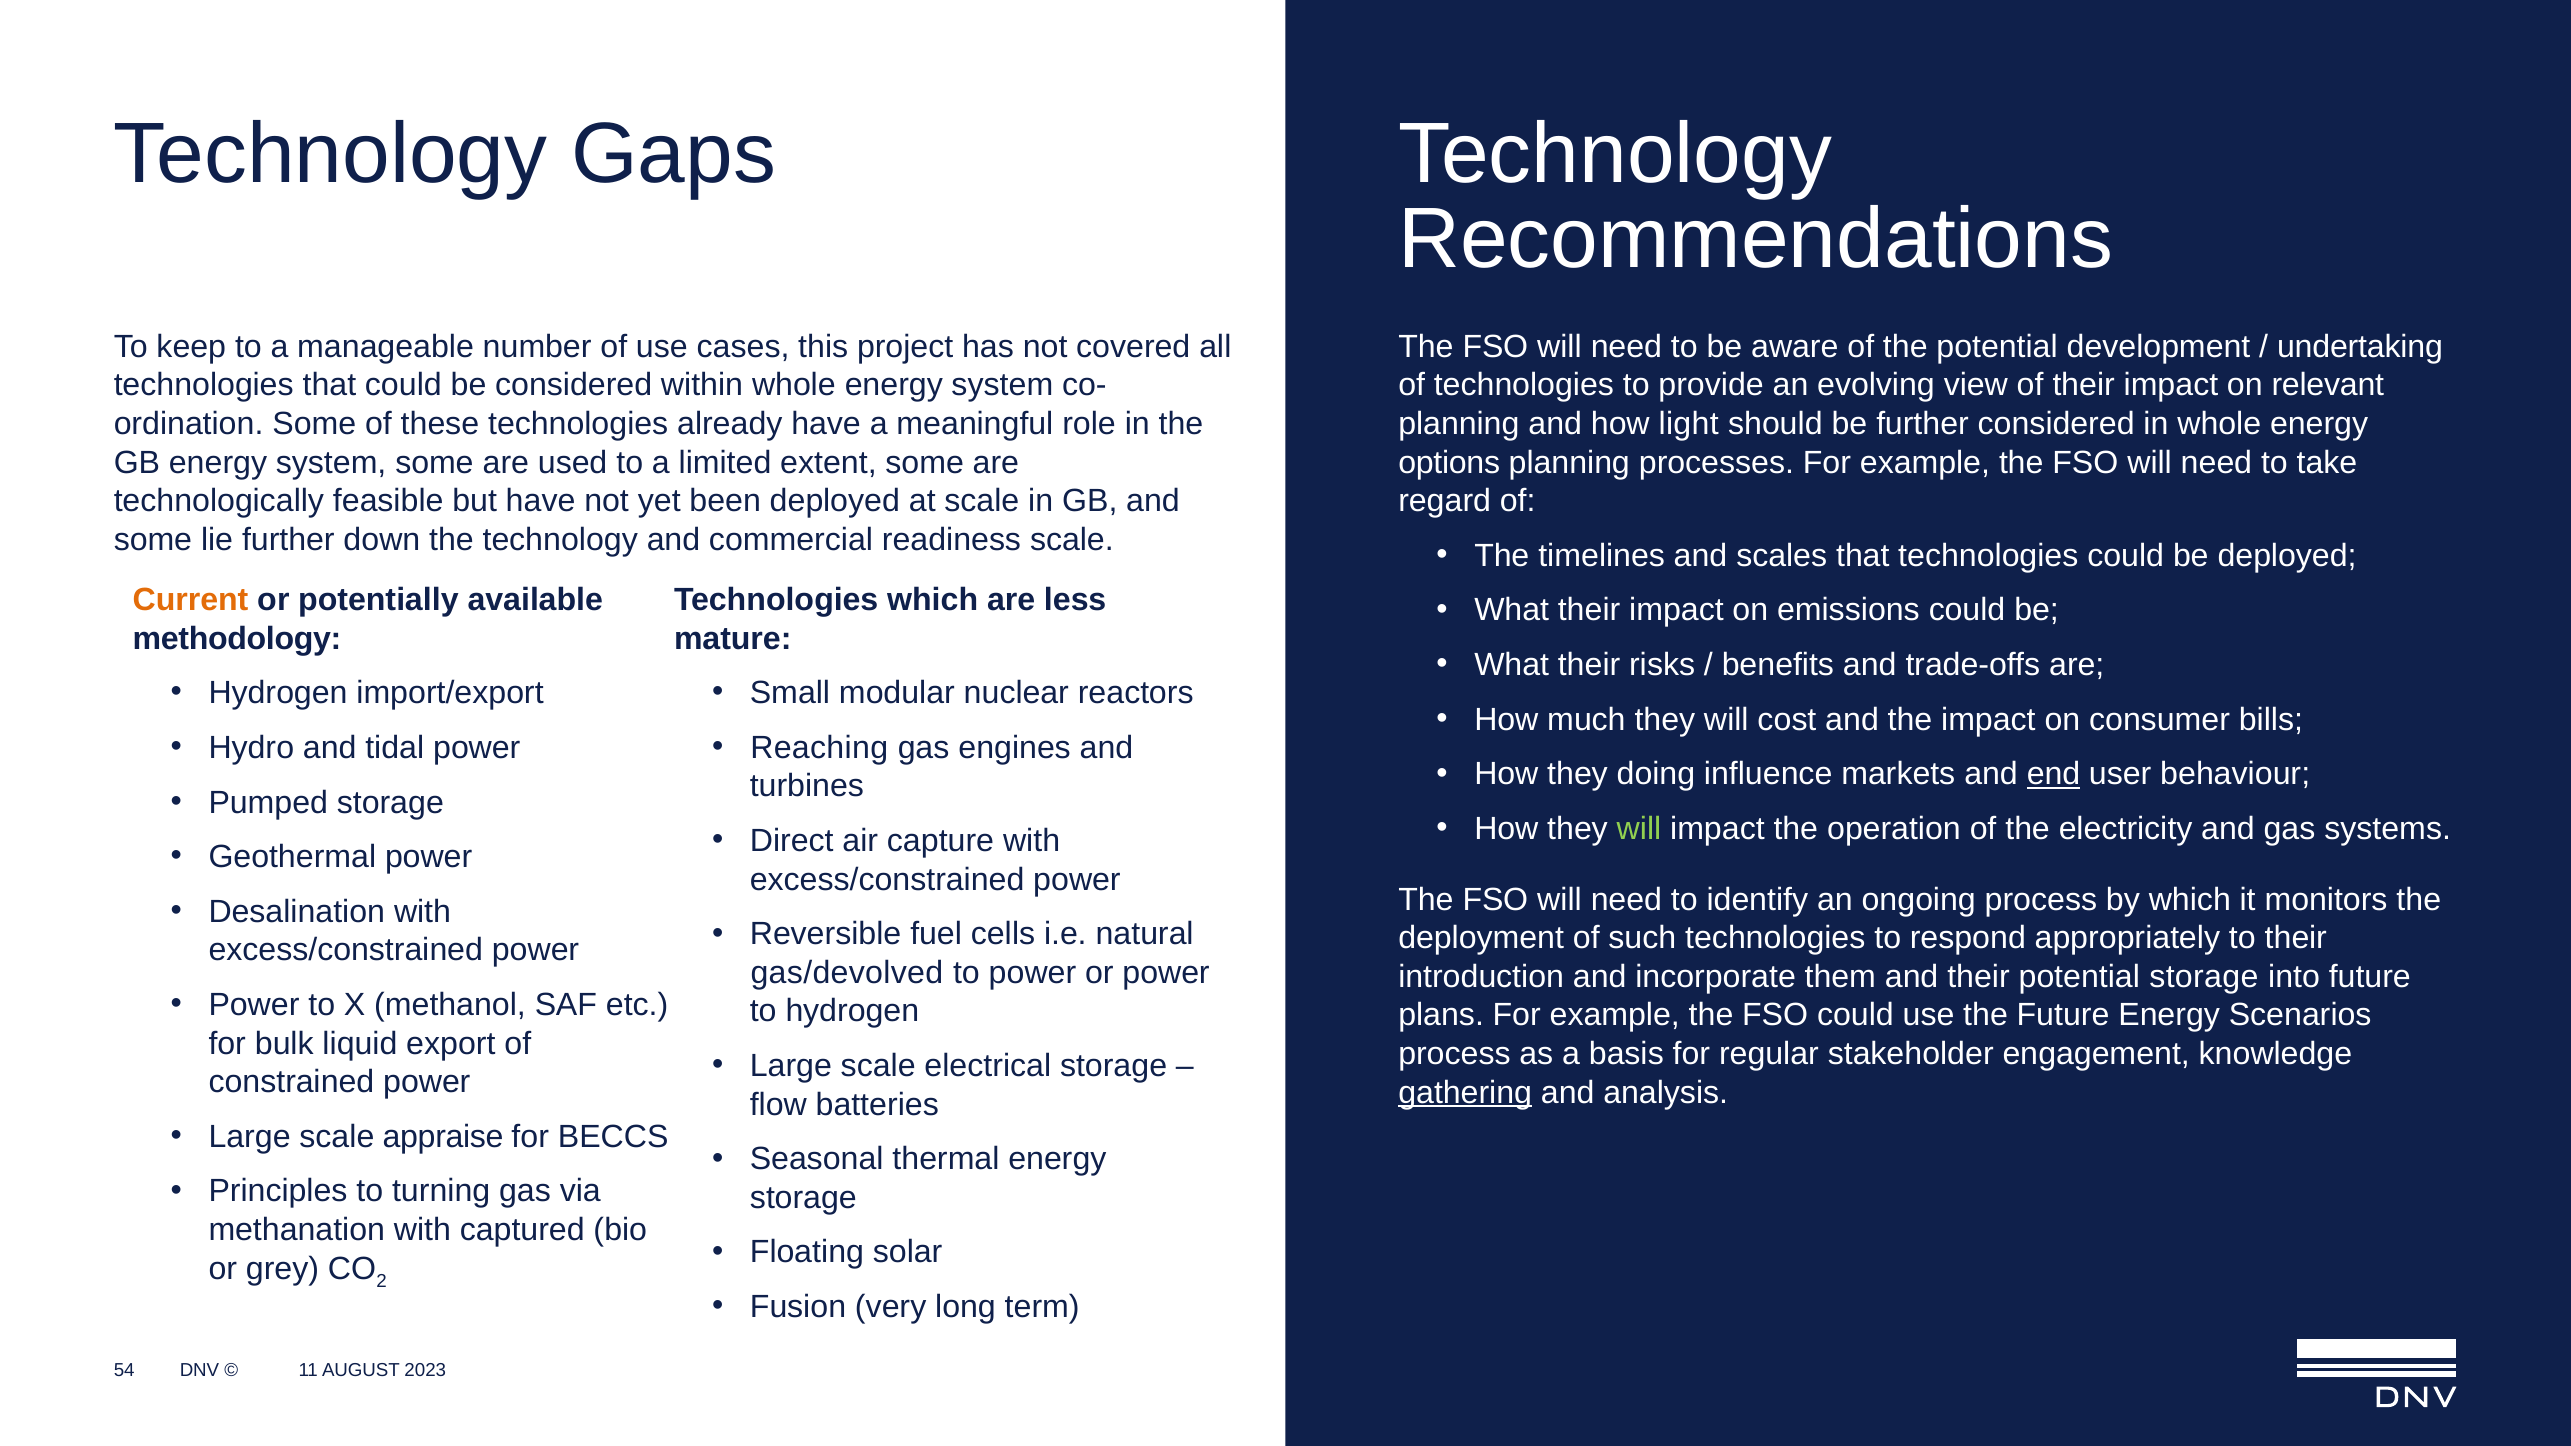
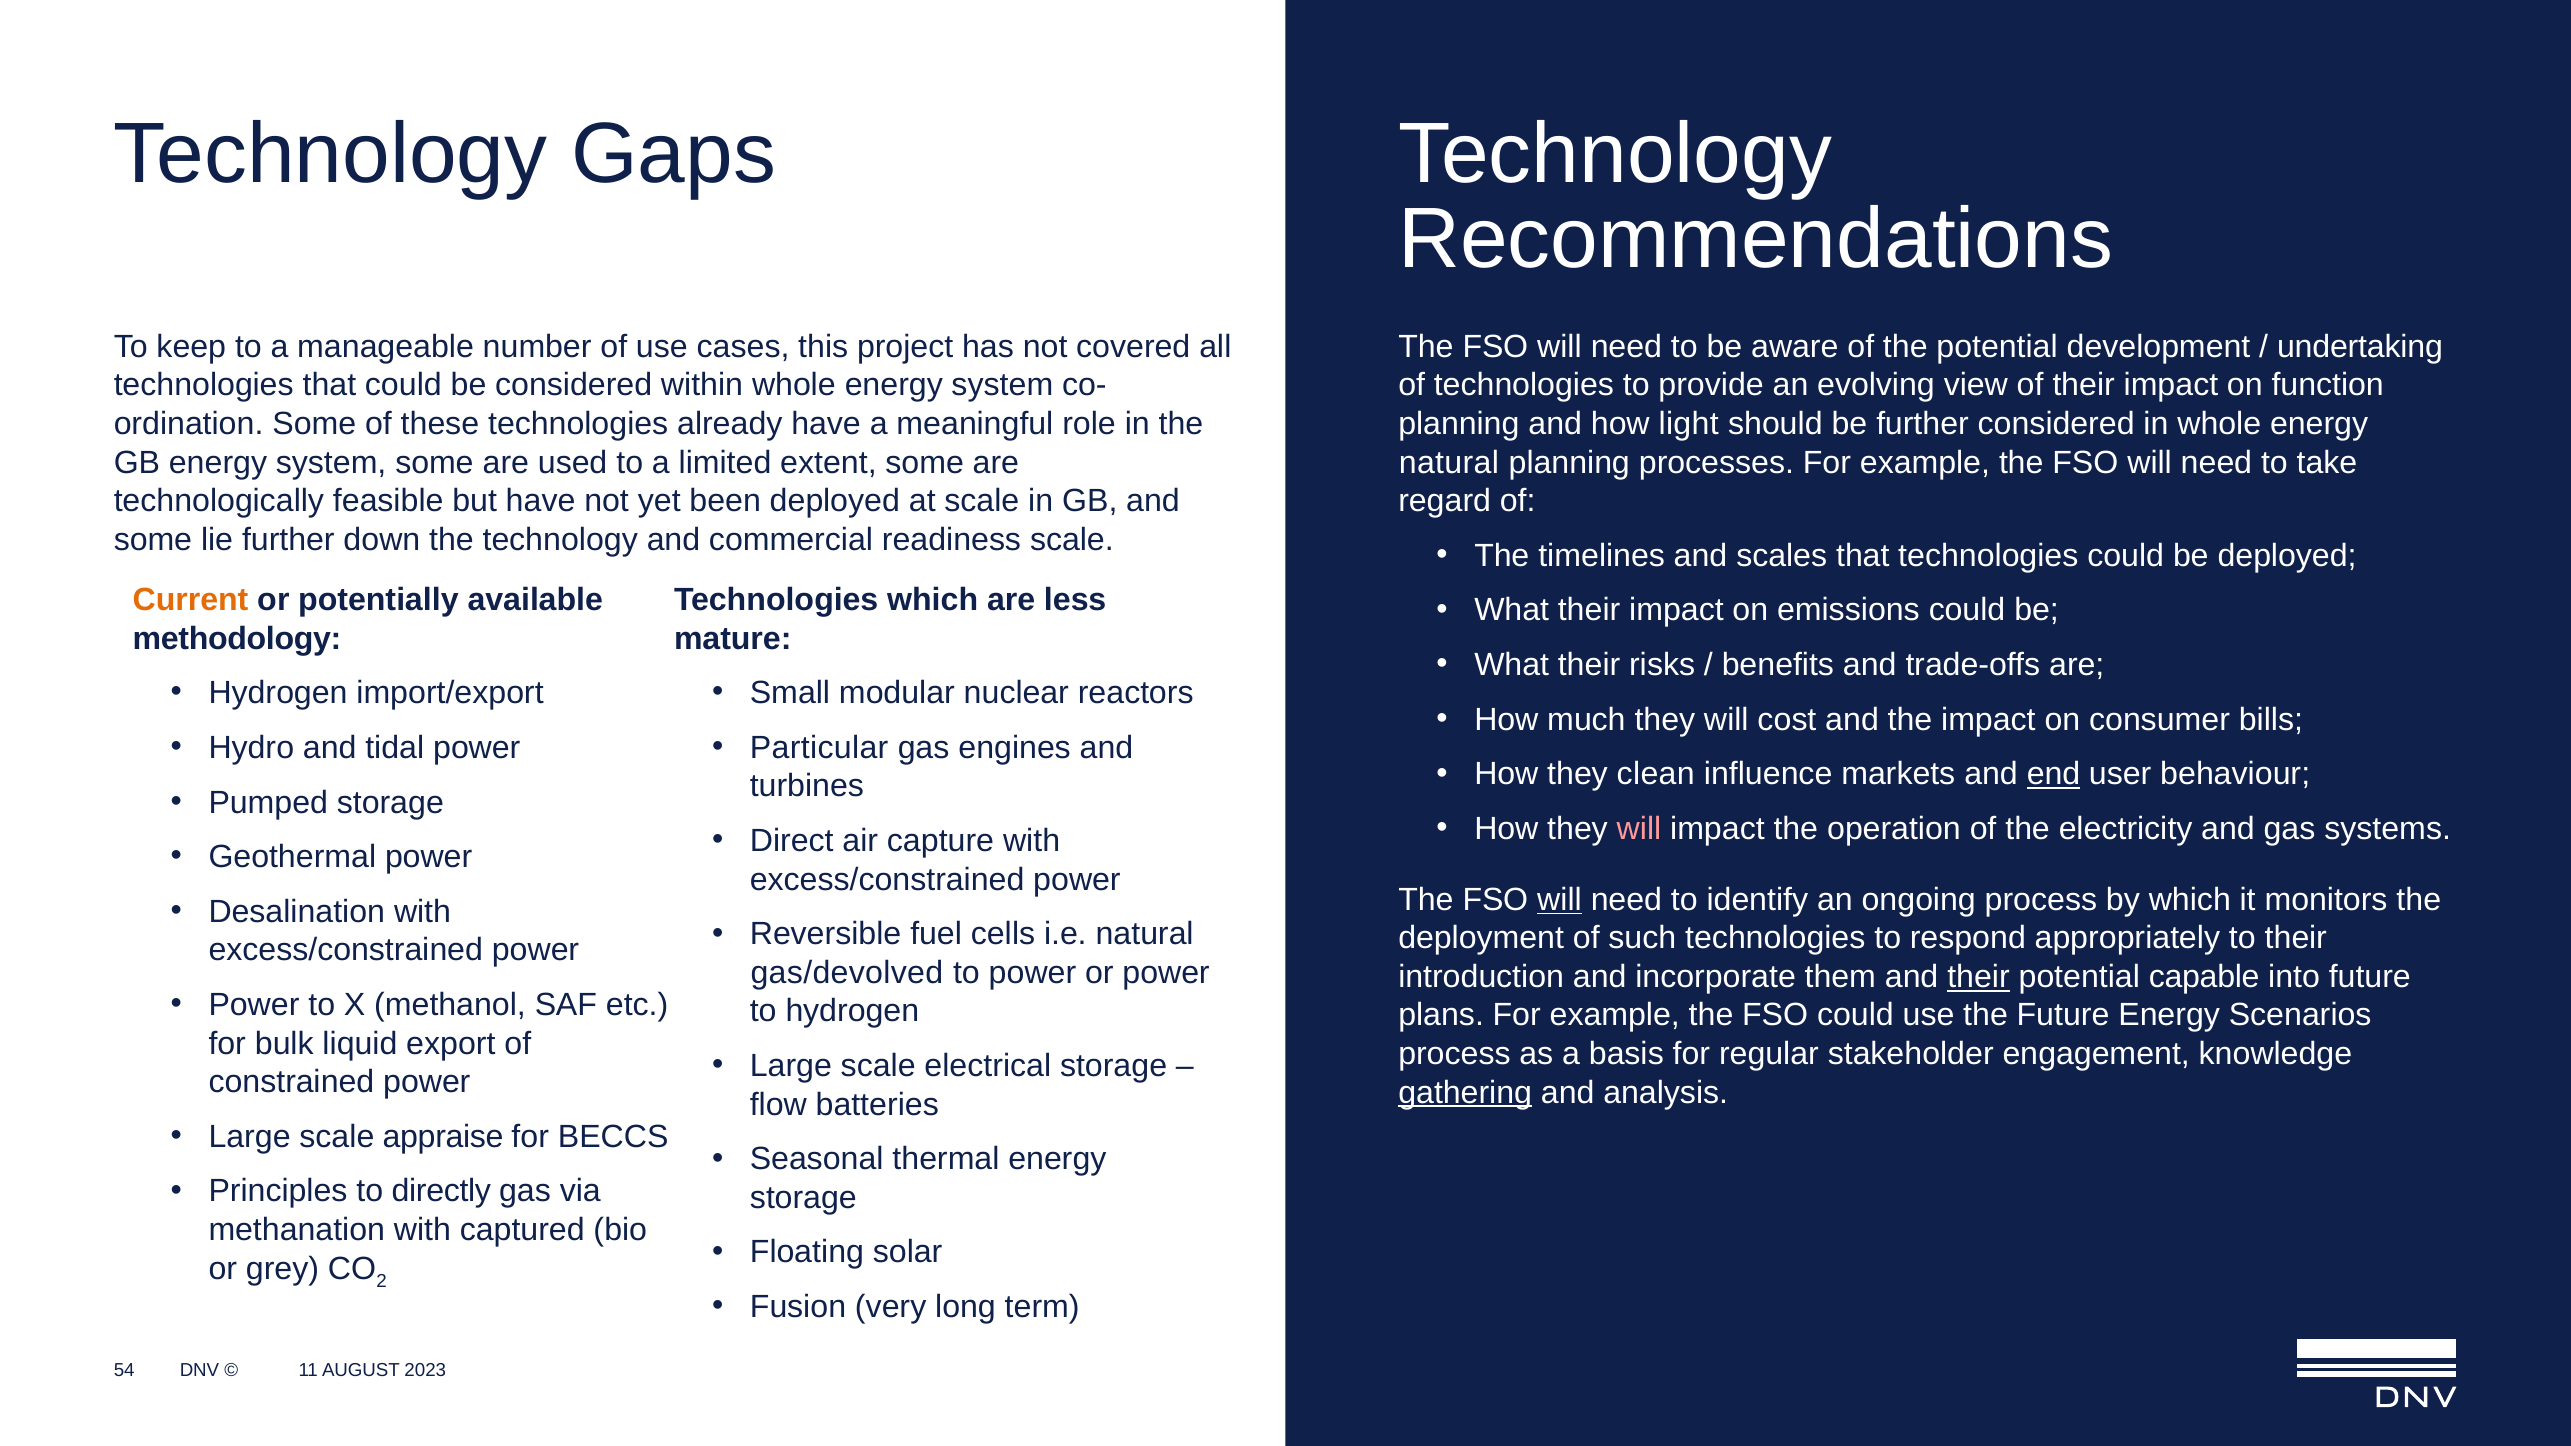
relevant: relevant -> function
options at (1449, 463): options -> natural
Reaching: Reaching -> Particular
doing: doing -> clean
will at (1639, 829) colour: light green -> pink
will at (1560, 900) underline: none -> present
their at (1979, 977) underline: none -> present
potential storage: storage -> capable
turning: turning -> directly
